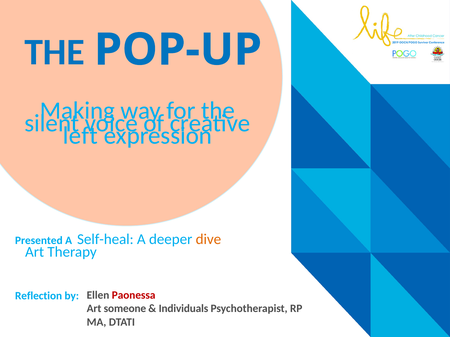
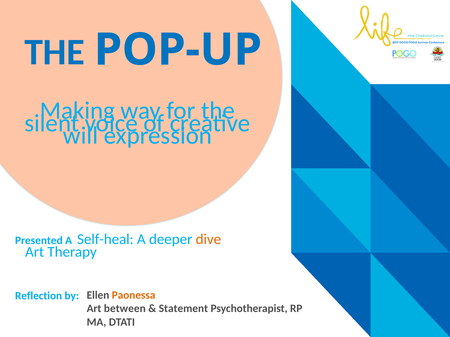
left: left -> will
Paonessa colour: red -> orange
someone: someone -> between
Individuals: Individuals -> Statement
